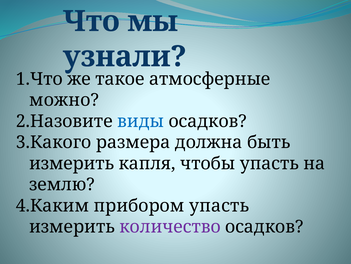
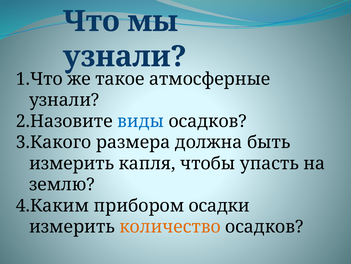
можно at (64, 100): можно -> узнали
прибором упасть: упасть -> осадки
количество colour: purple -> orange
